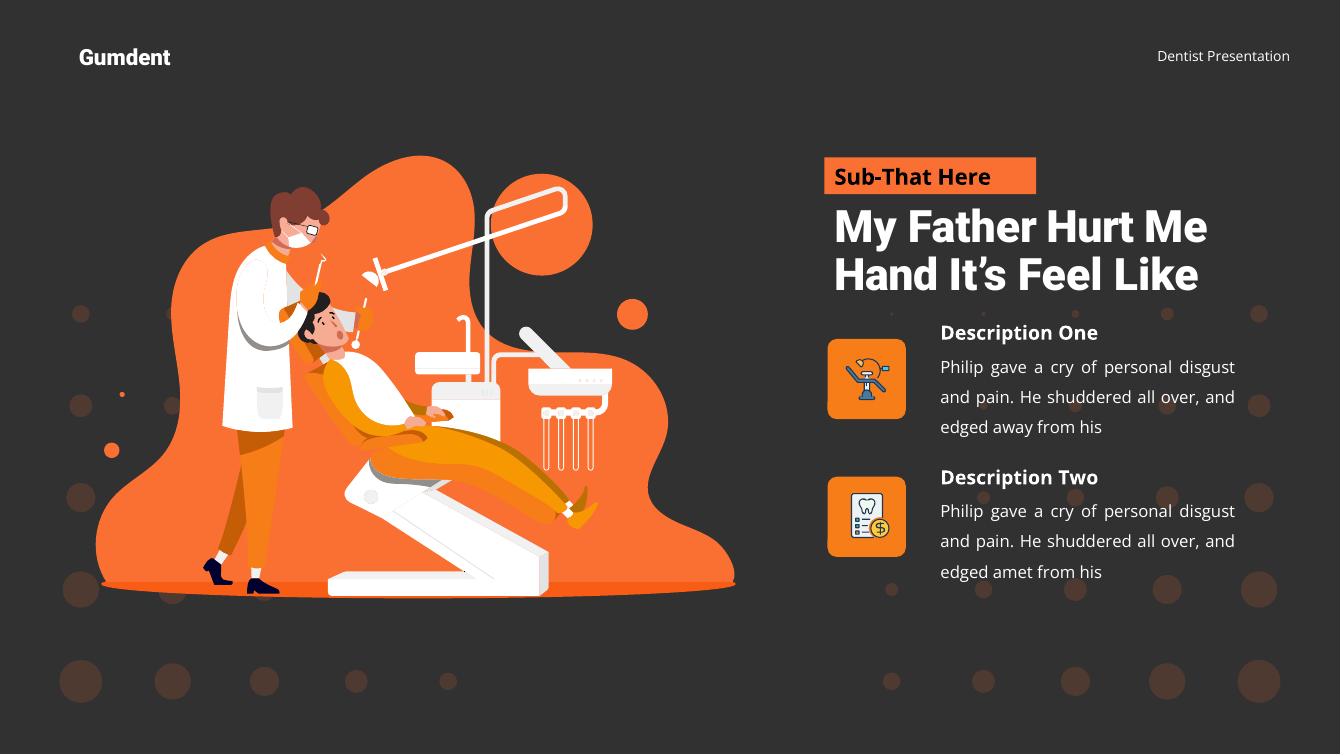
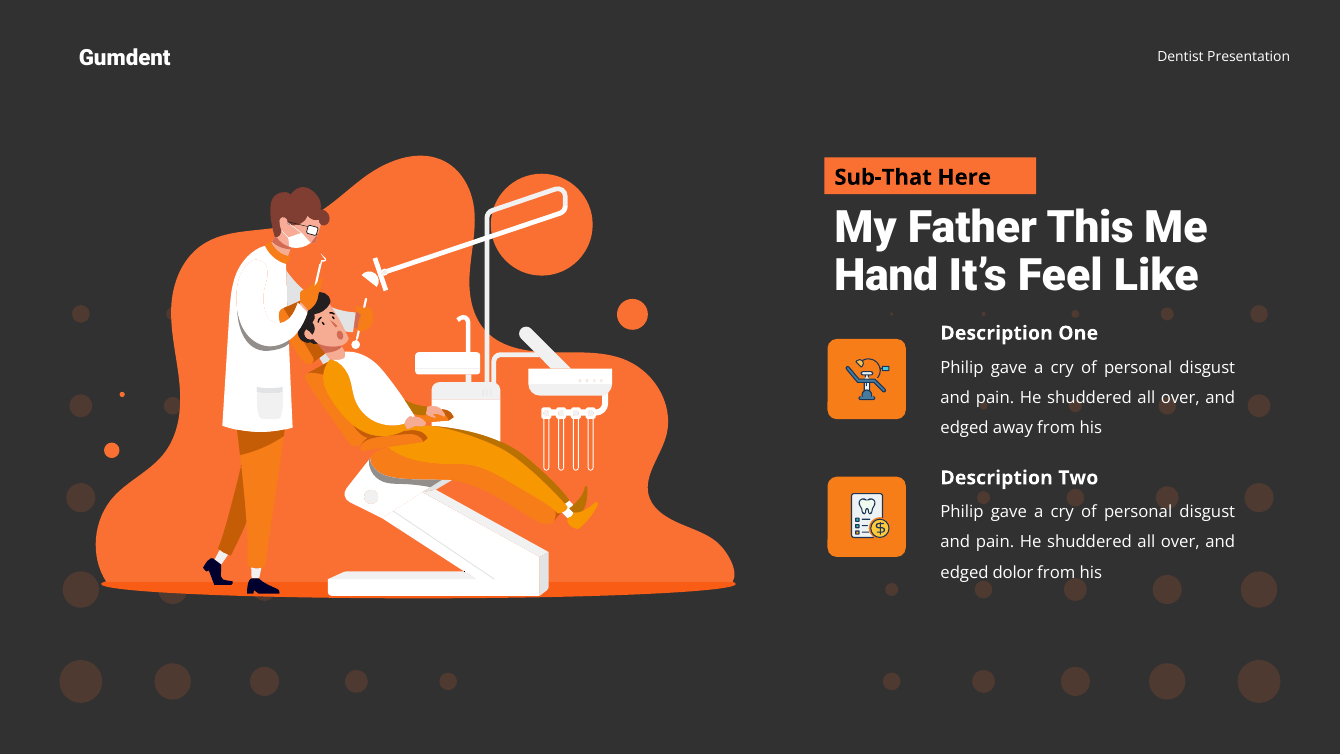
Hurt: Hurt -> This
amet: amet -> dolor
